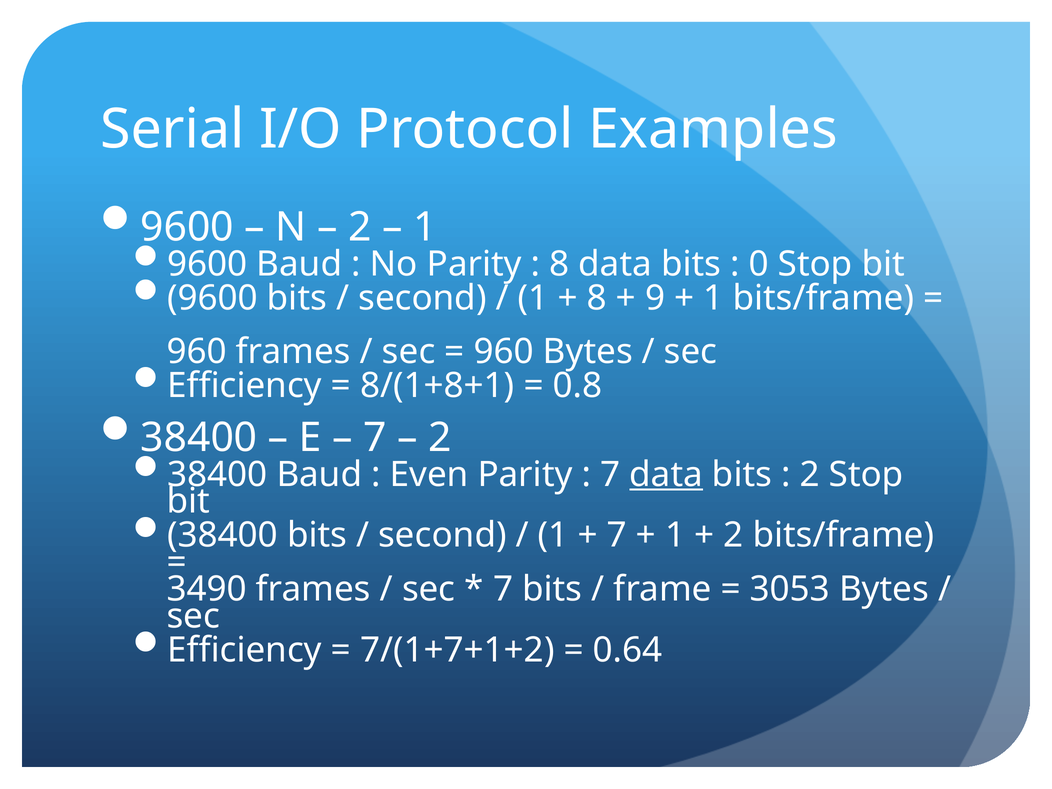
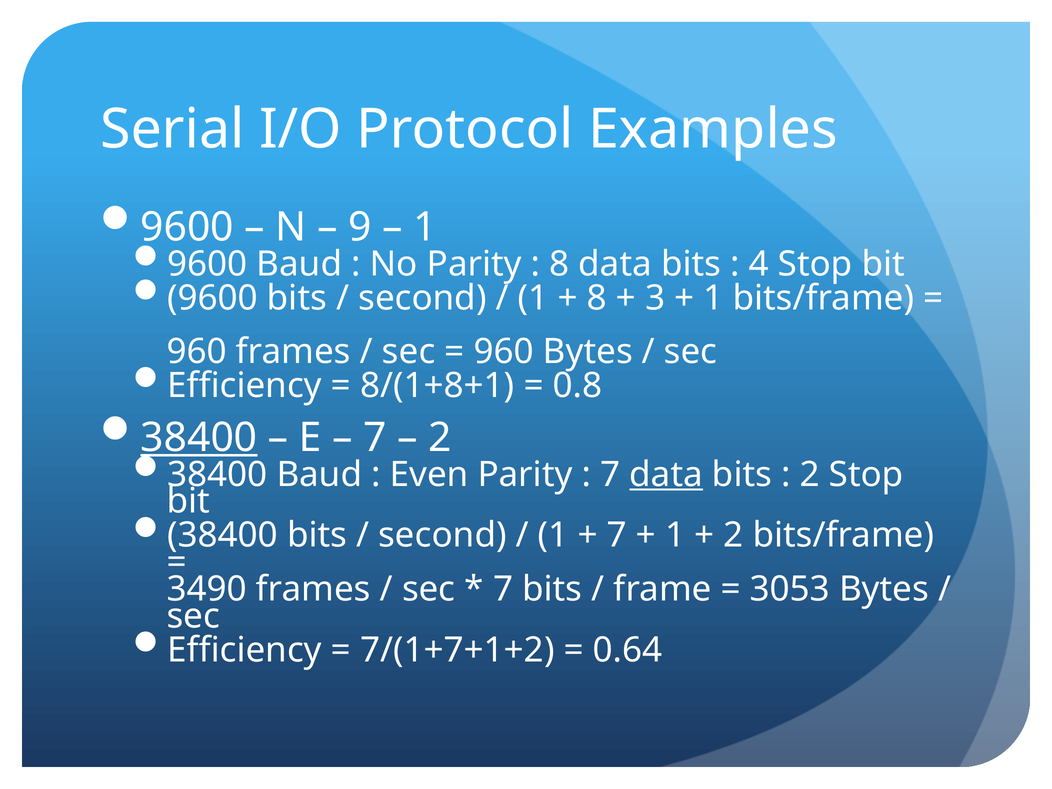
2 at (360, 227): 2 -> 9
0: 0 -> 4
9: 9 -> 3
38400 at (199, 438) underline: none -> present
